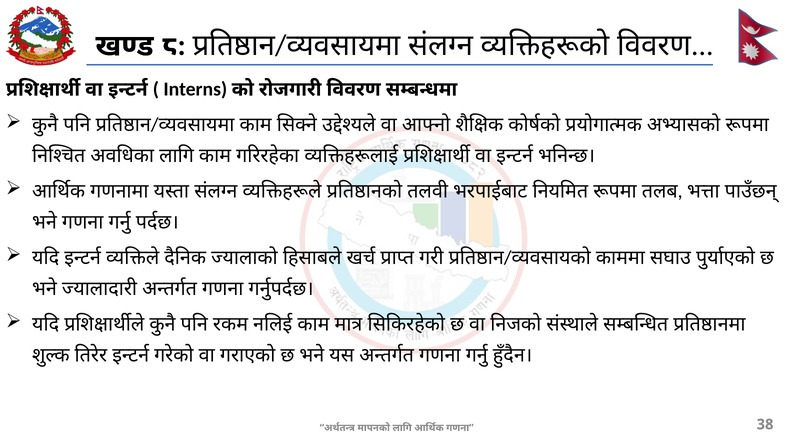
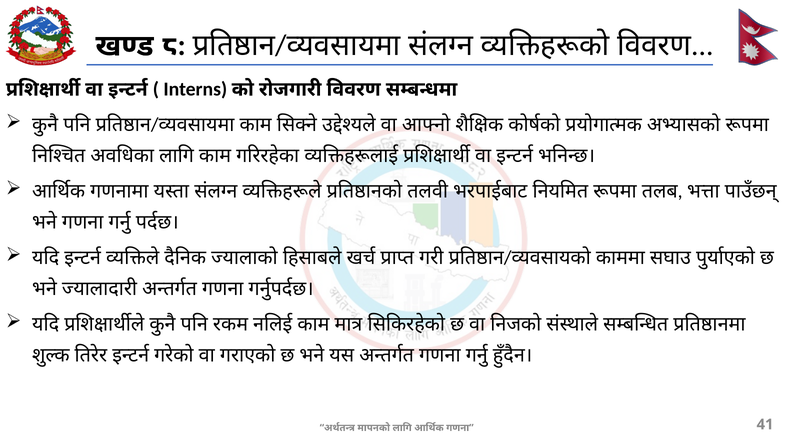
38: 38 -> 41
